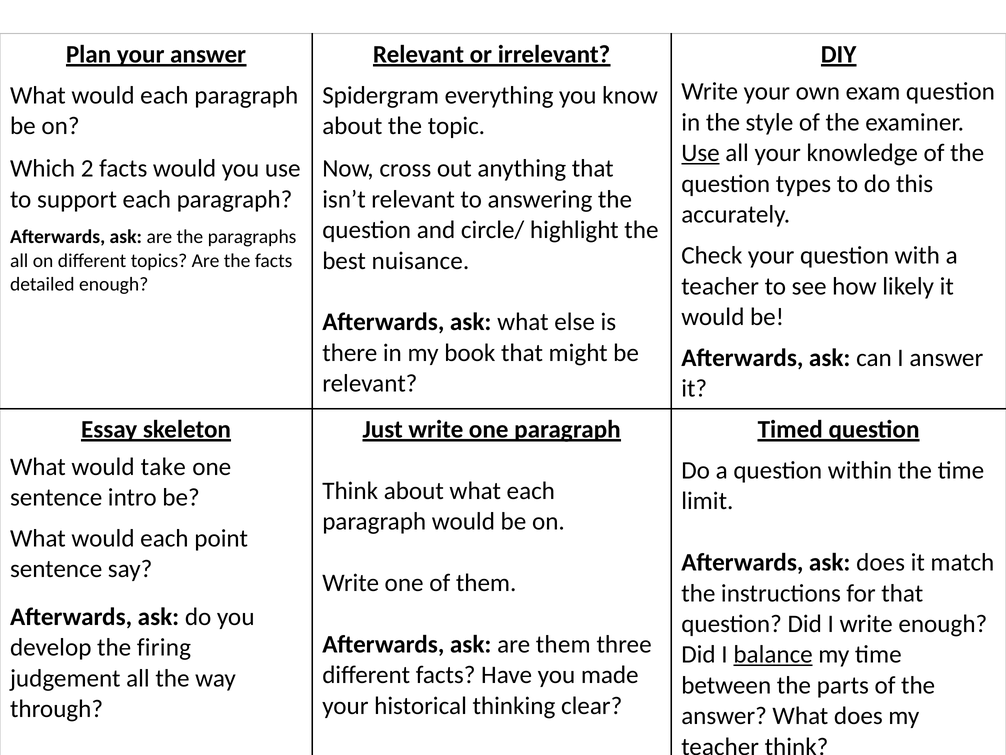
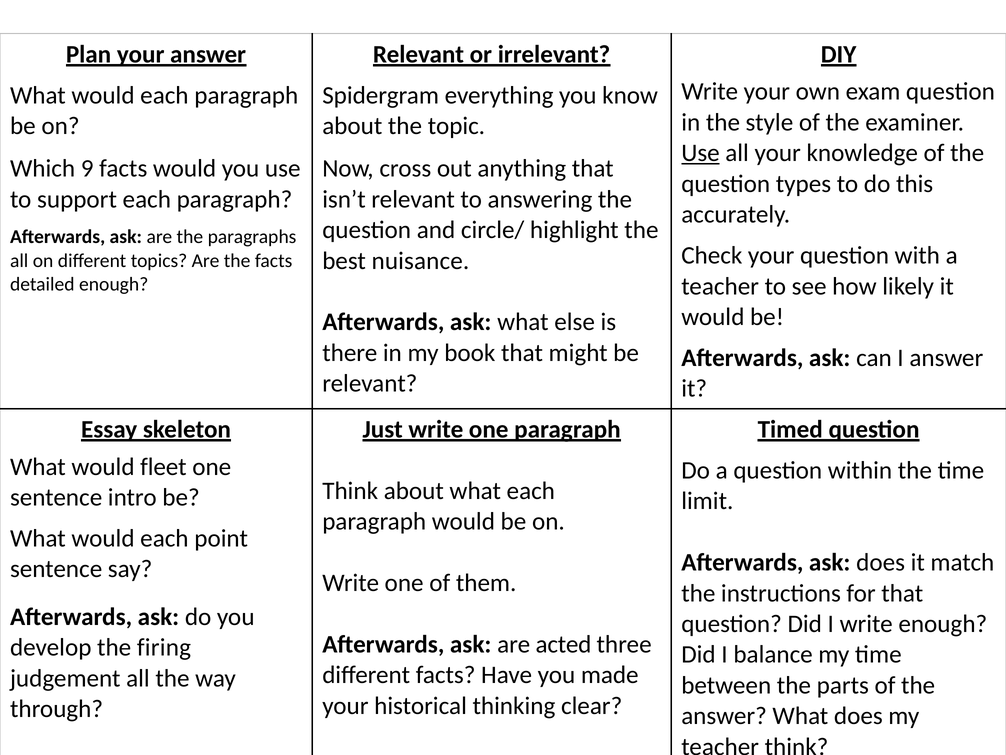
2: 2 -> 9
take: take -> fleet
are them: them -> acted
balance underline: present -> none
